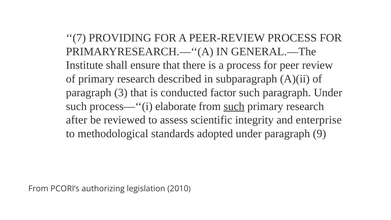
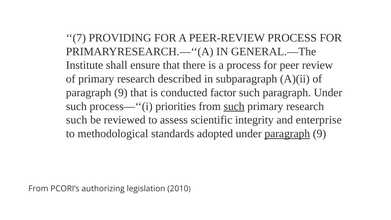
3 at (121, 93): 3 -> 9
elaborate: elaborate -> priorities
after at (77, 120): after -> such
paragraph at (287, 134) underline: none -> present
